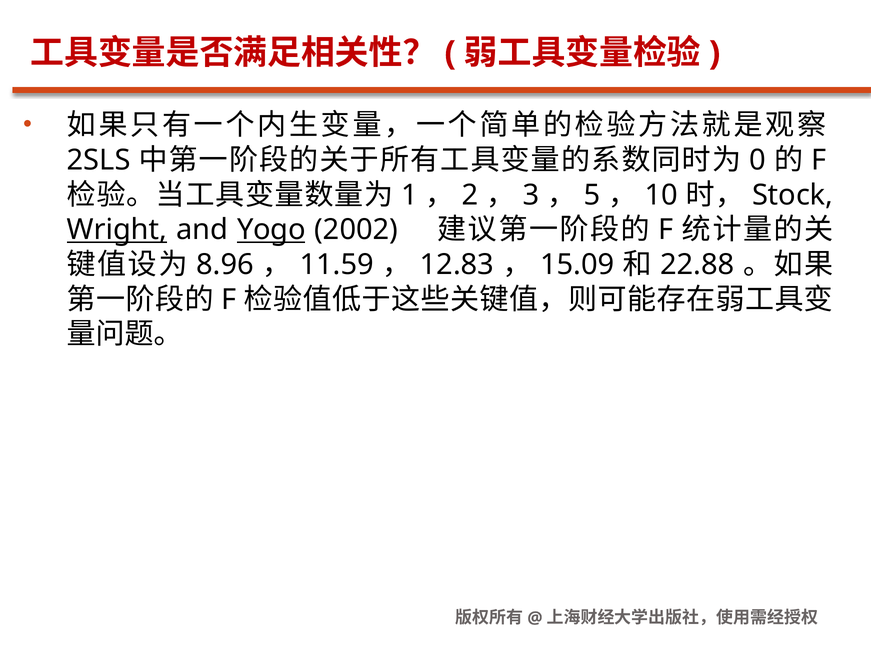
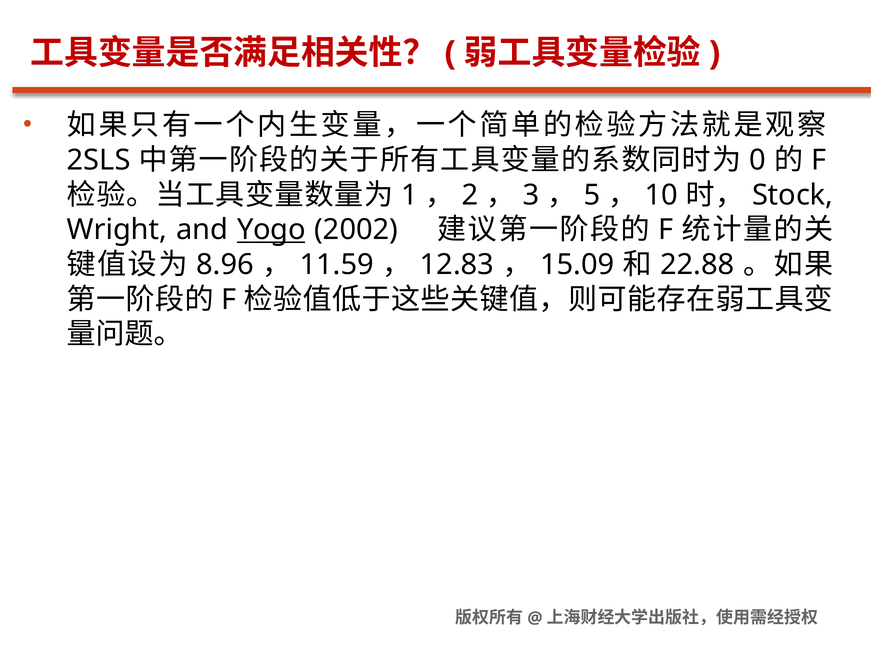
Wright underline: present -> none
